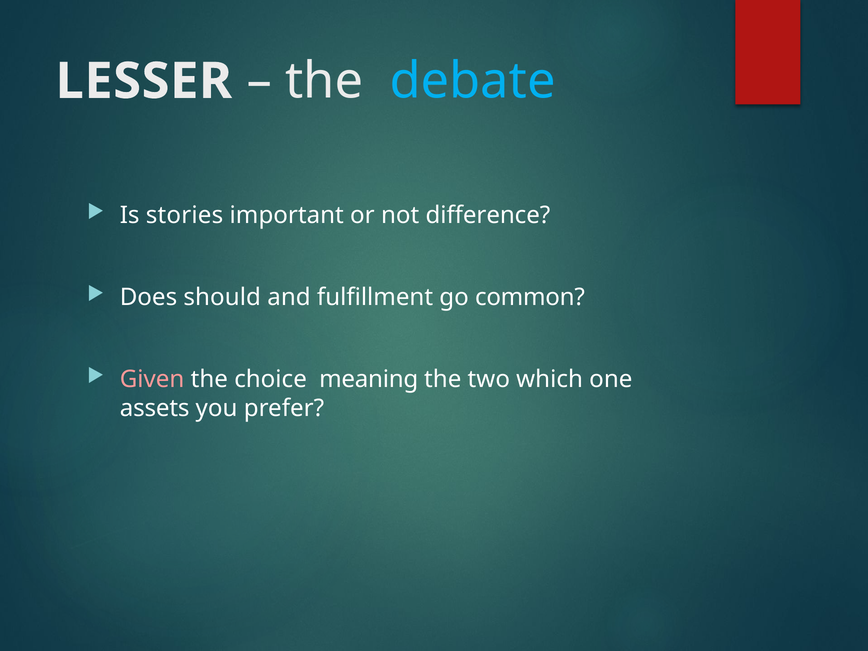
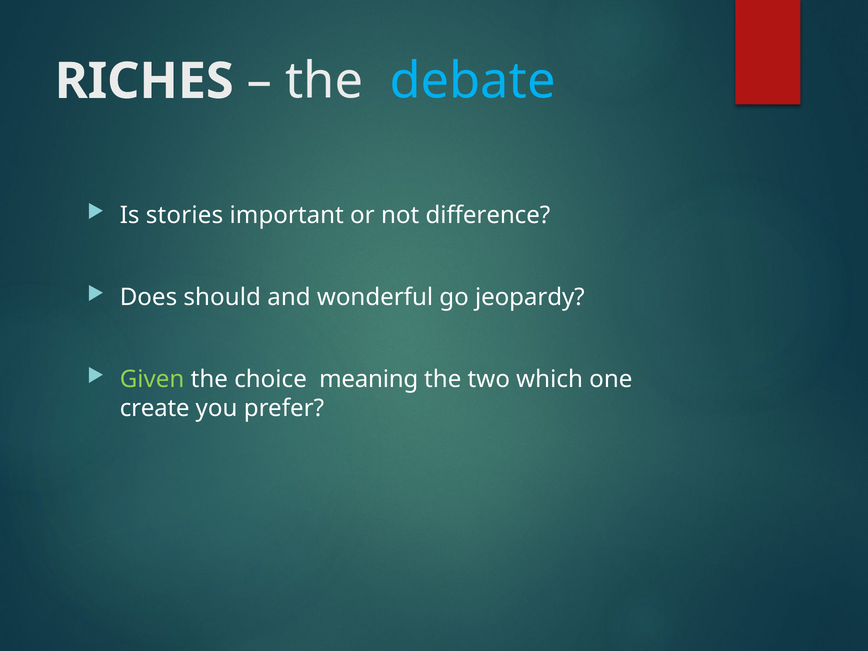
LESSER: LESSER -> RICHES
fulfillment: fulfillment -> wonderful
common: common -> jeopardy
Given colour: pink -> light green
assets: assets -> create
